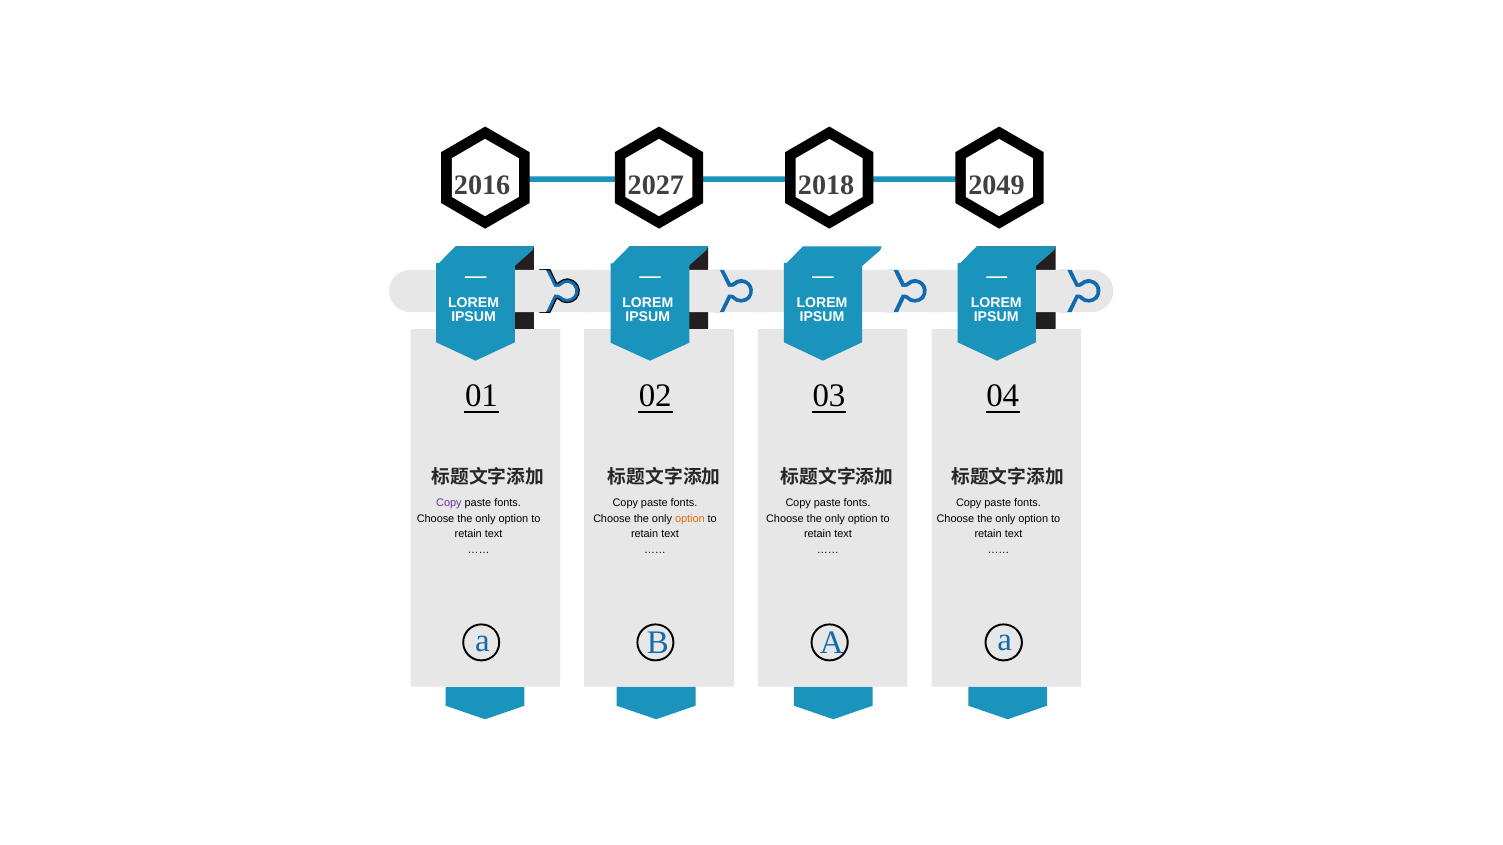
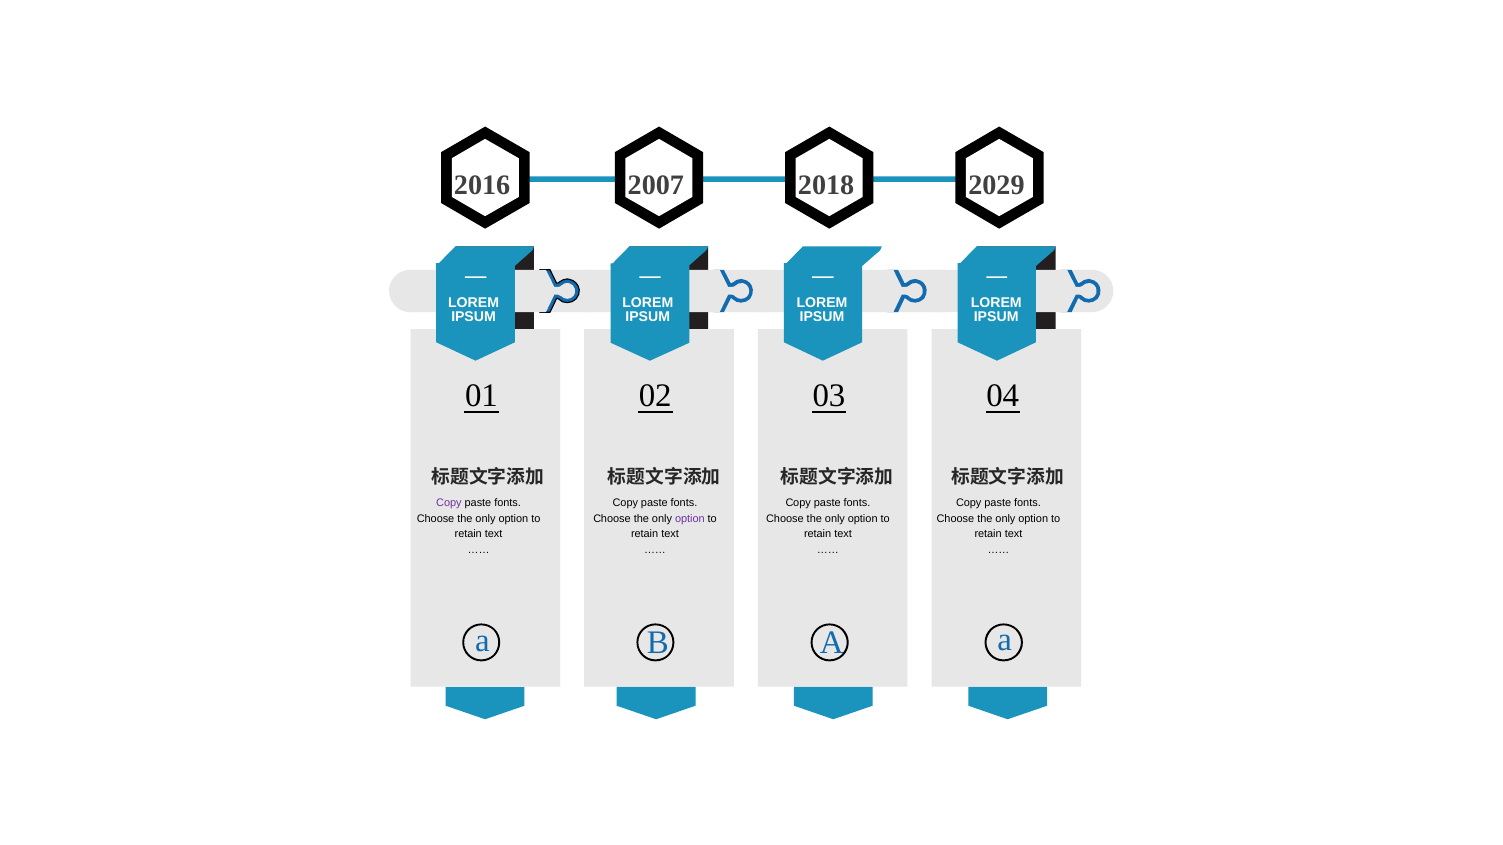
2027: 2027 -> 2007
2049: 2049 -> 2029
option at (690, 519) colour: orange -> purple
